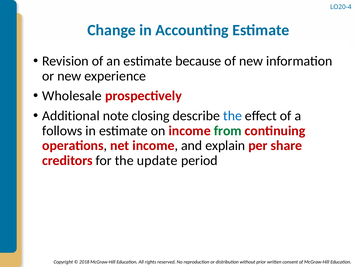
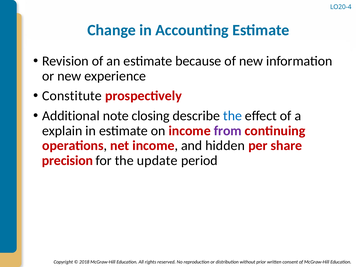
Wholesale: Wholesale -> Constitute
follows: follows -> explain
from colour: green -> purple
explain: explain -> hidden
creditors: creditors -> precision
